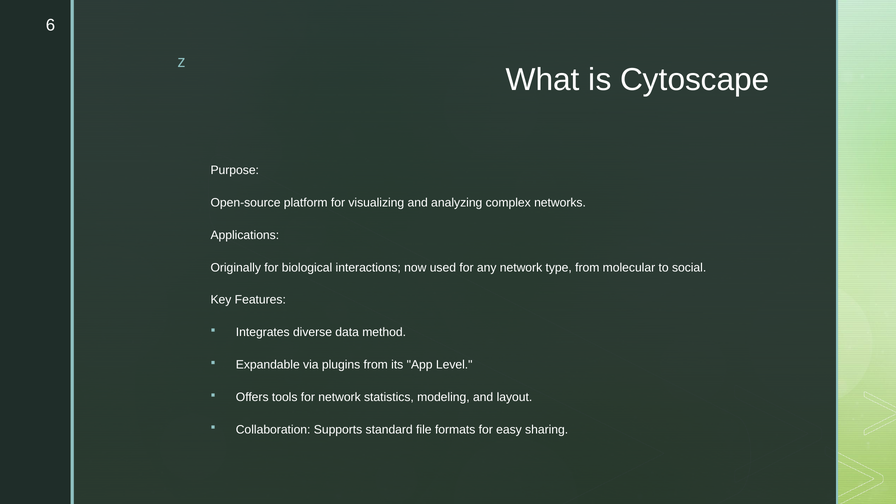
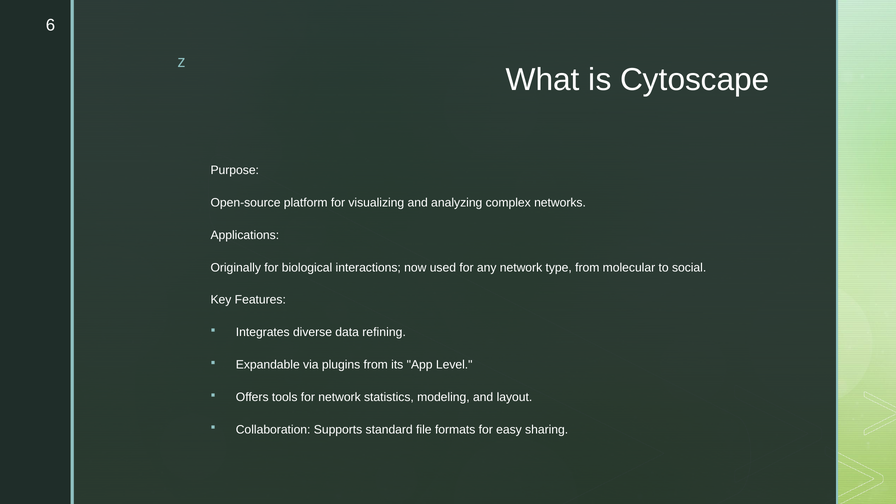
method: method -> refining
